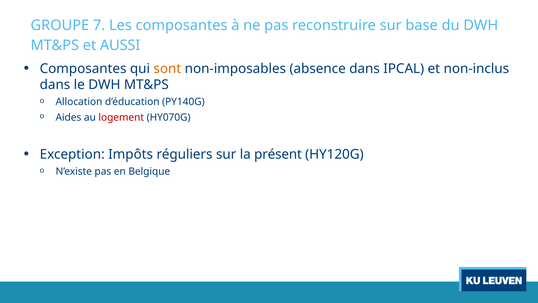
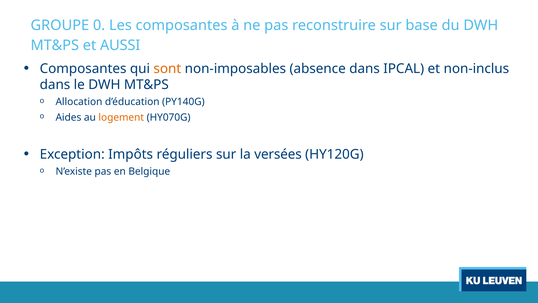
7: 7 -> 0
logement colour: red -> orange
présent: présent -> versées
